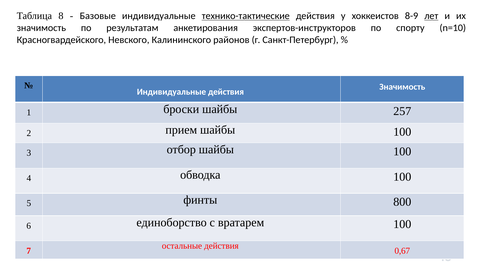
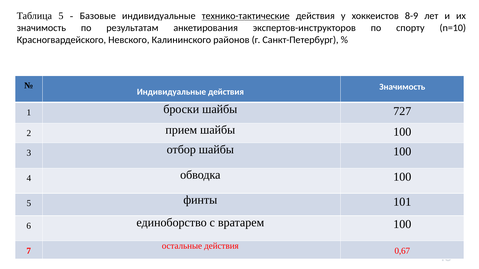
Таблица 8: 8 -> 5
лет underline: present -> none
257: 257 -> 727
800: 800 -> 101
